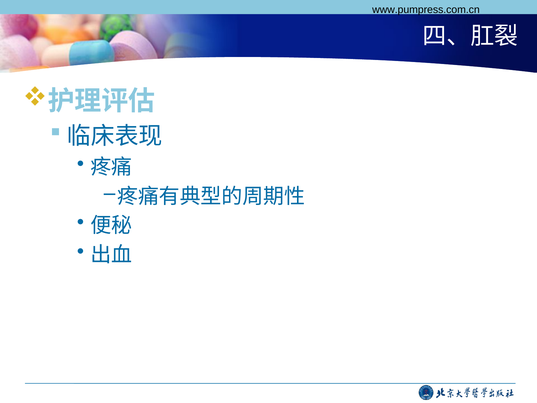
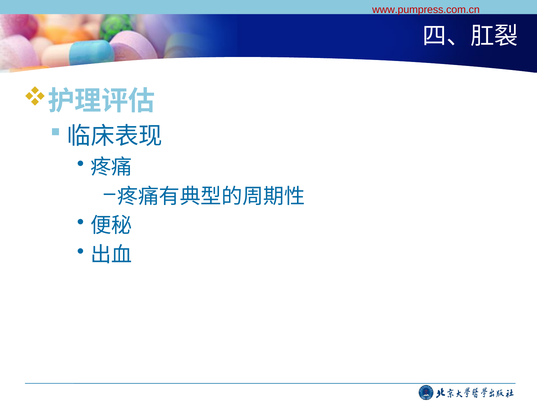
www.pumpress.com.cn colour: black -> red
